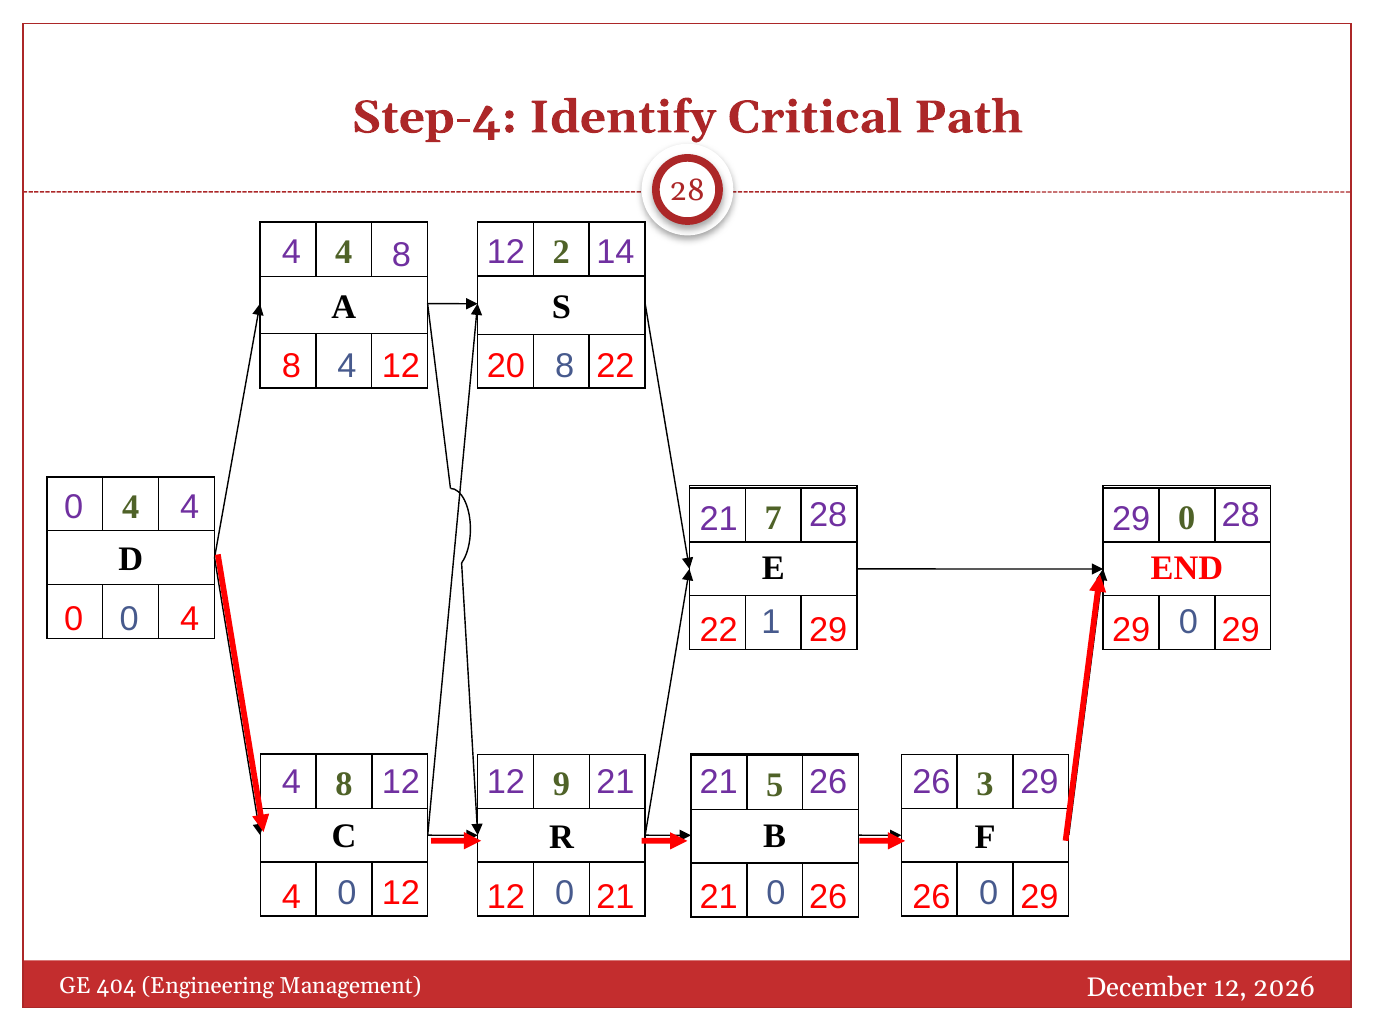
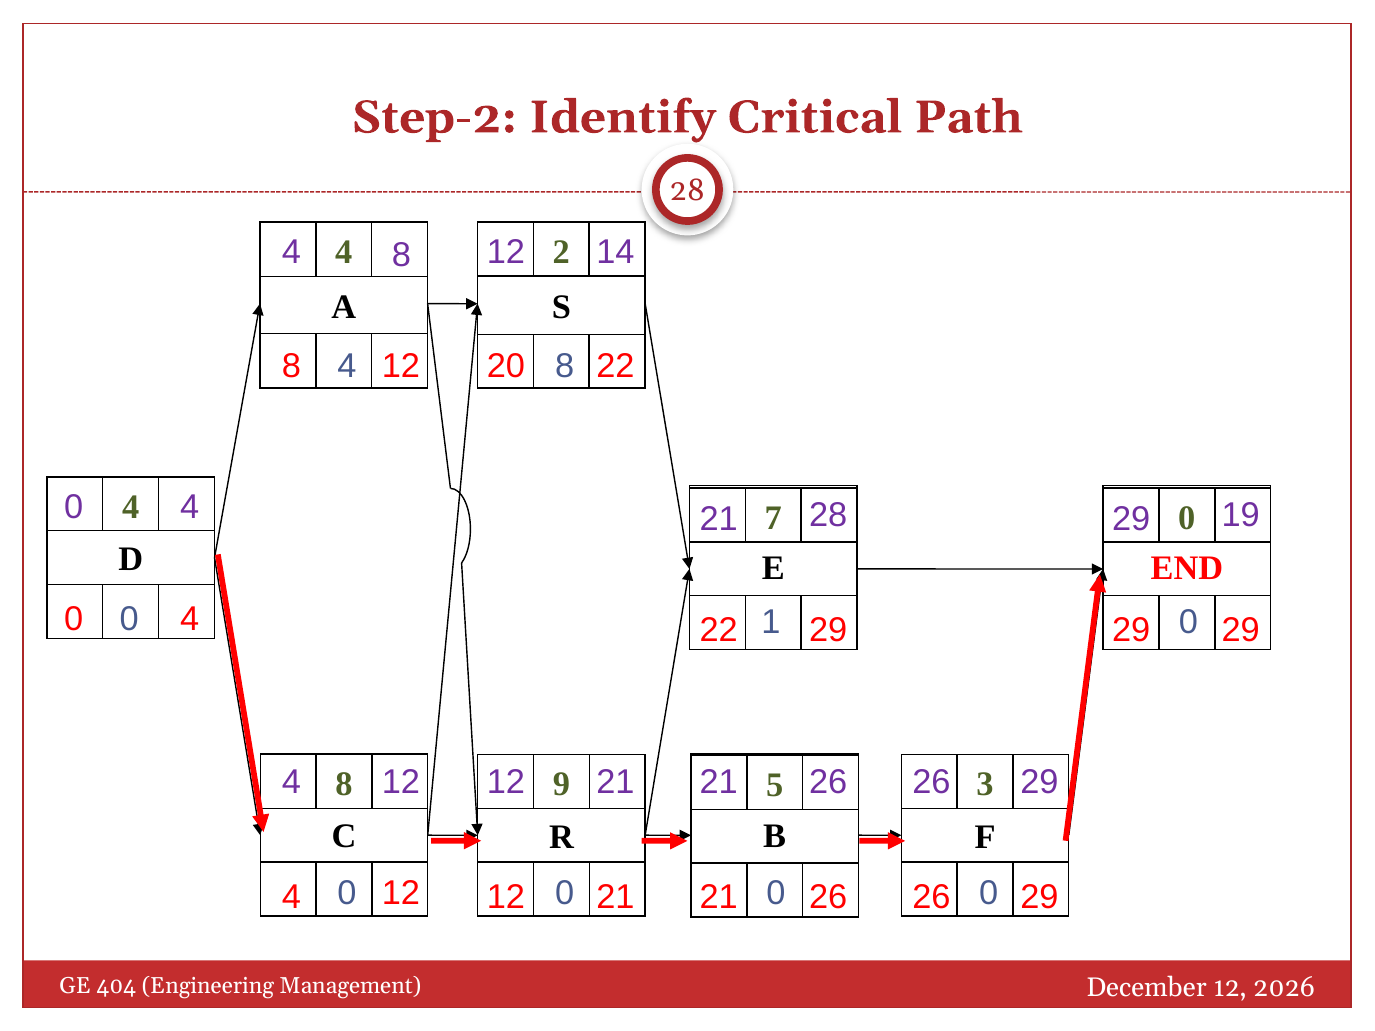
Step-4: Step-4 -> Step-2
29 28: 28 -> 19
